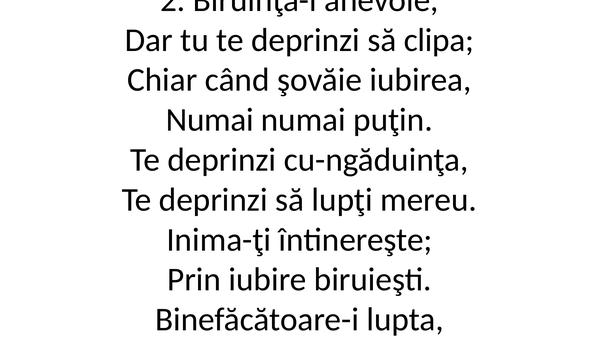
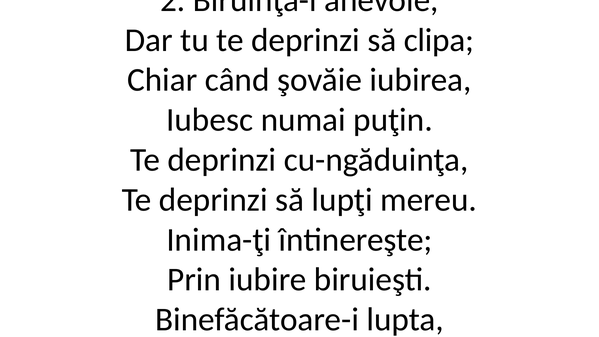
Numai at (210, 120): Numai -> Iubesc
